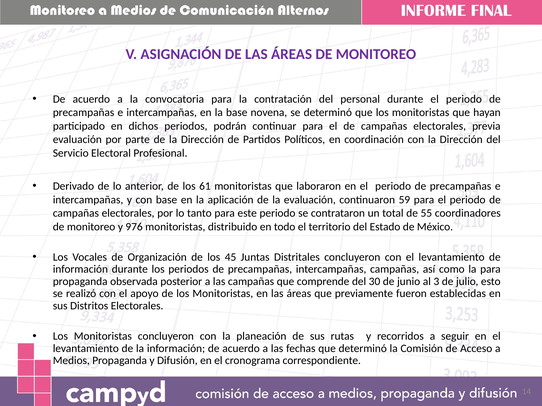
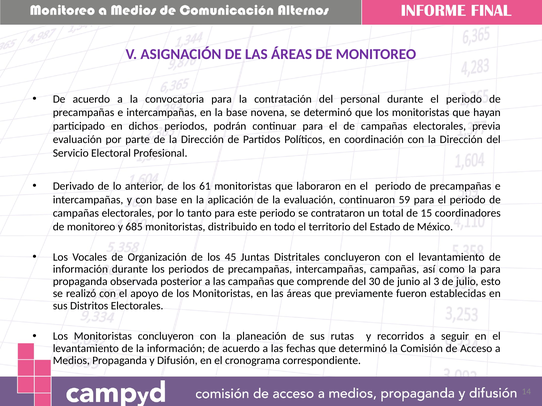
55: 55 -> 15
976: 976 -> 685
